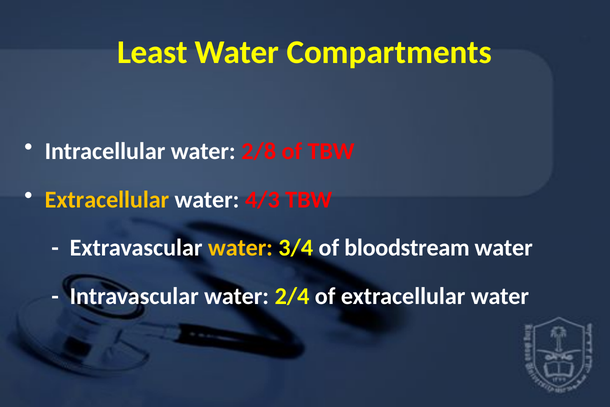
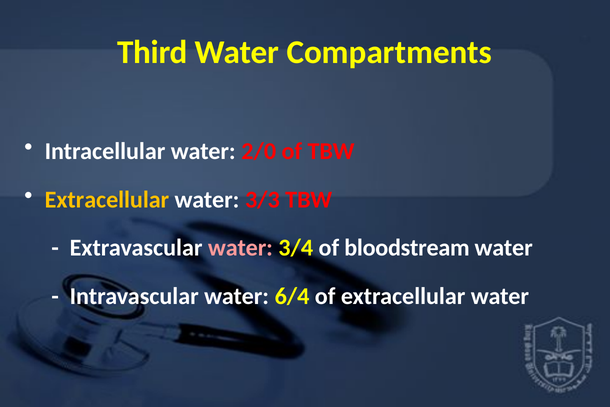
Least: Least -> Third
2/8: 2/8 -> 2/0
4/3: 4/3 -> 3/3
water at (240, 248) colour: yellow -> pink
2/4: 2/4 -> 6/4
